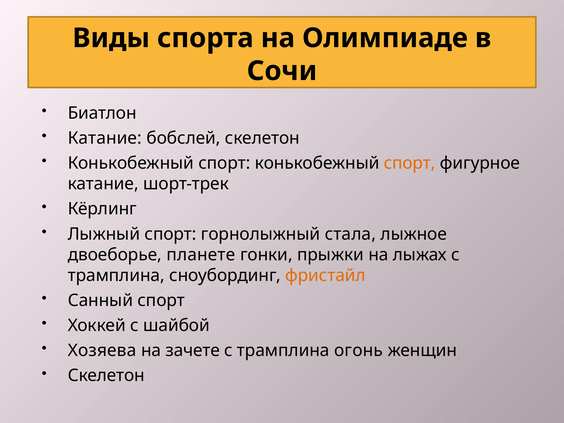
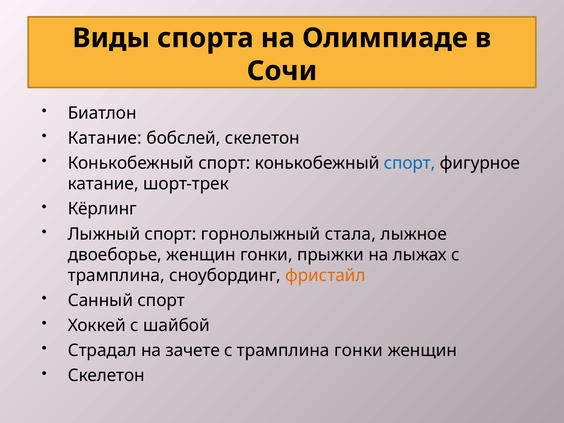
спорт at (410, 163) colour: orange -> blue
двоеборье планете: планете -> женщин
Хозяева: Хозяева -> Страдал
трамплина огонь: огонь -> гонки
